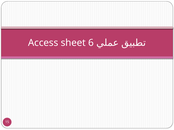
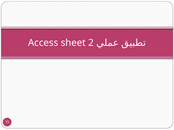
6: 6 -> 2
